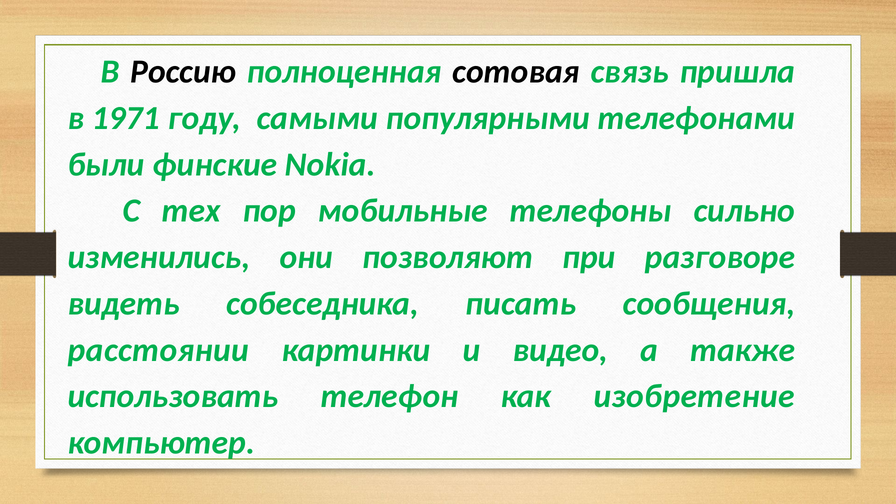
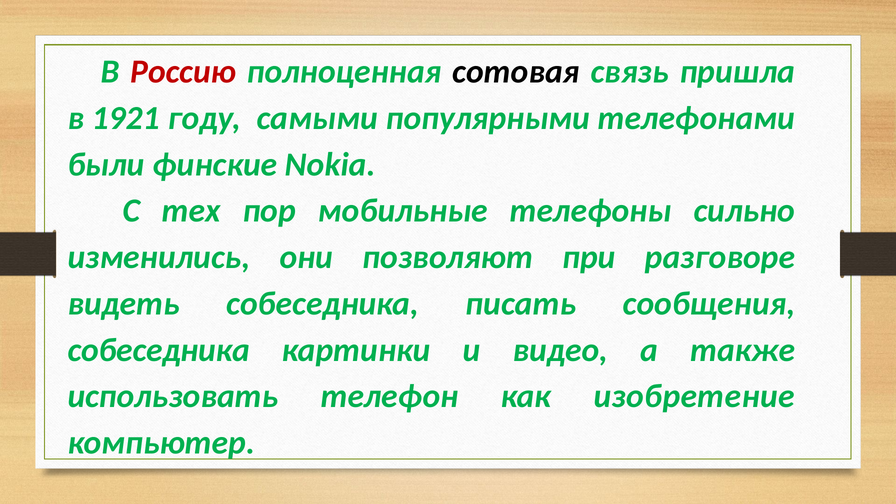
Россию colour: black -> red
1971: 1971 -> 1921
расстоянии at (158, 350): расстоянии -> собеседника
